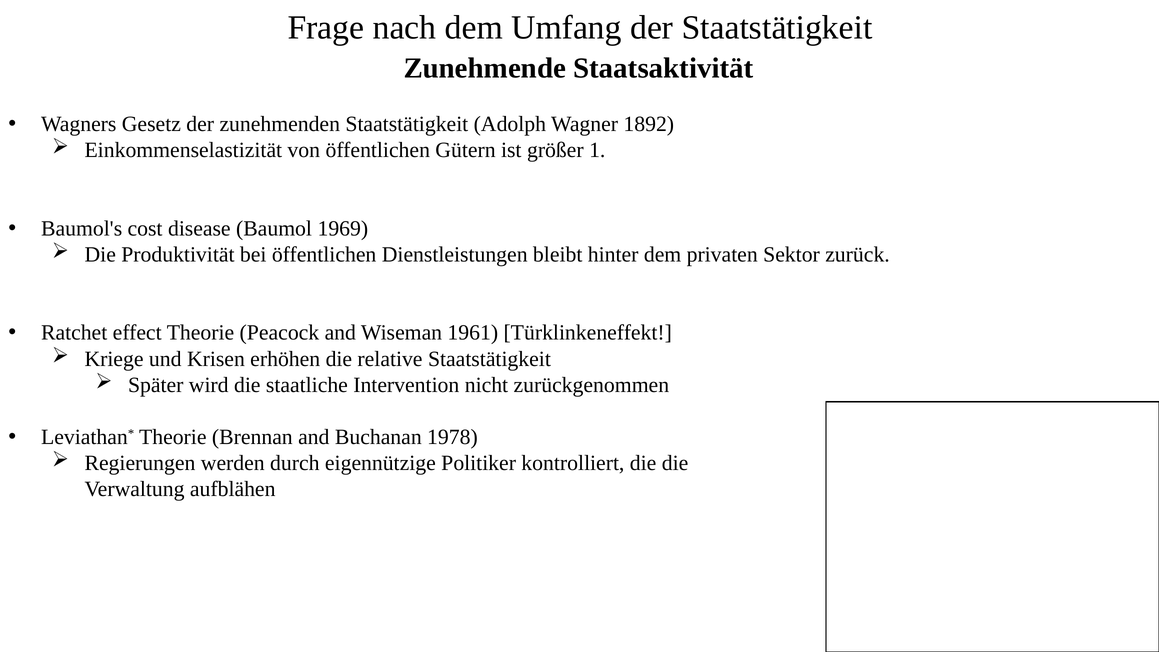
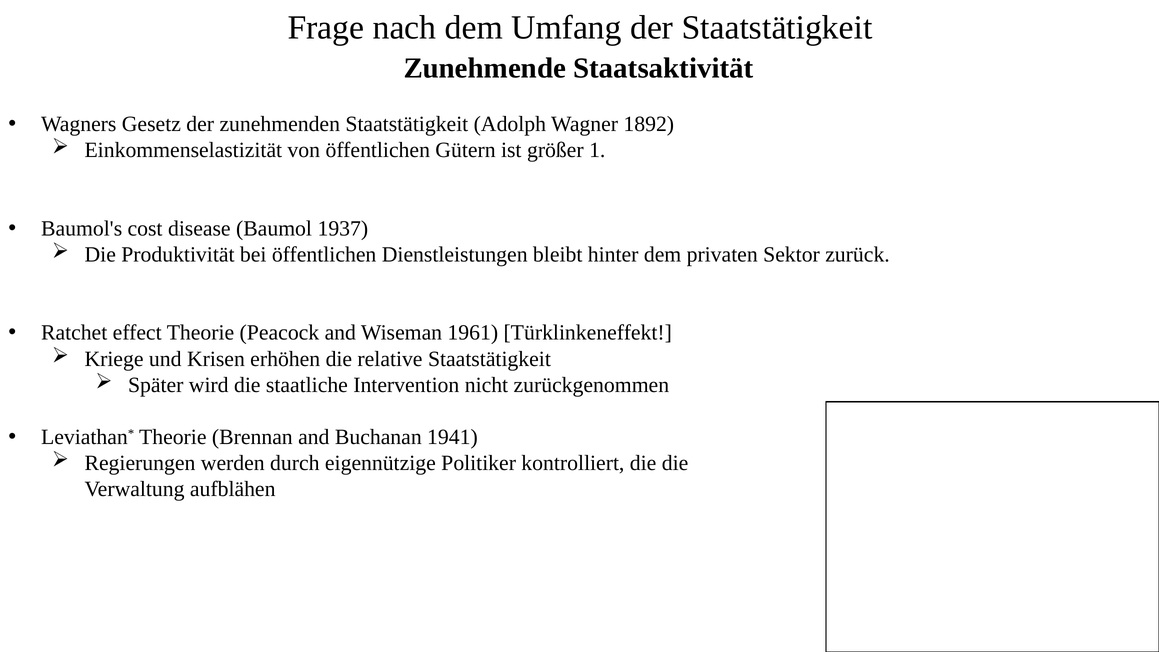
1969: 1969 -> 1937
1978: 1978 -> 1941
